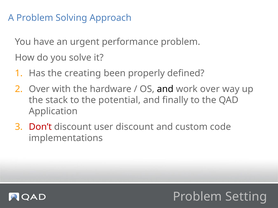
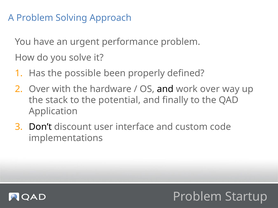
creating: creating -> possible
Don’t colour: red -> black
user discount: discount -> interface
Setting: Setting -> Startup
